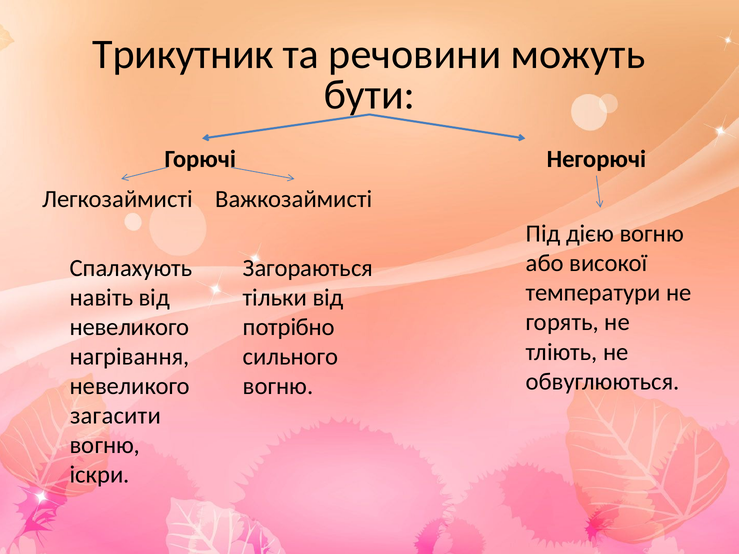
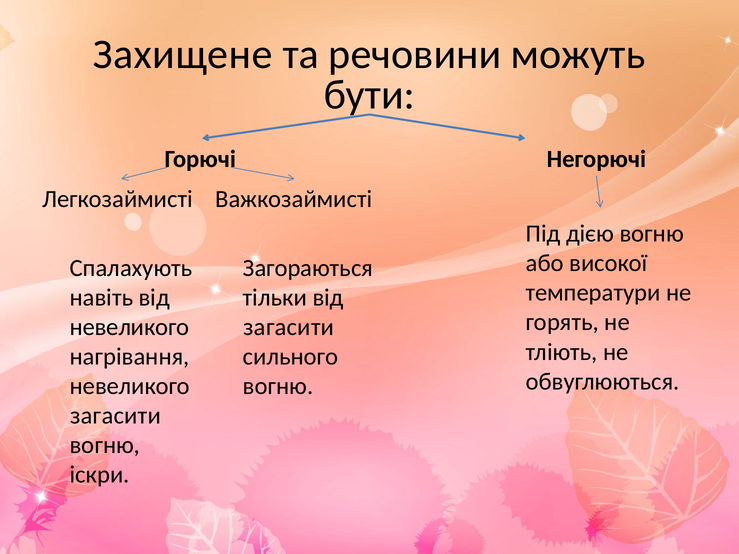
Трикутник: Трикутник -> Захищене
потрібно at (289, 327): потрібно -> загасити
